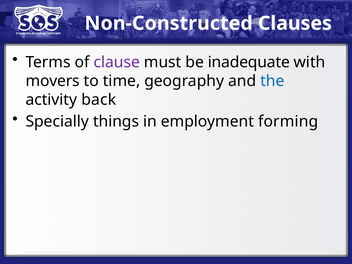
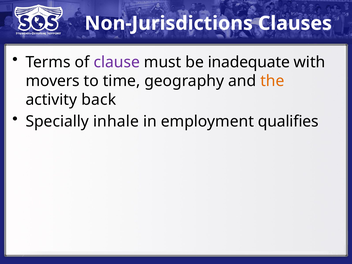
Non-Constructed: Non-Constructed -> Non-Jurisdictions
the colour: blue -> orange
things: things -> inhale
forming: forming -> qualifies
